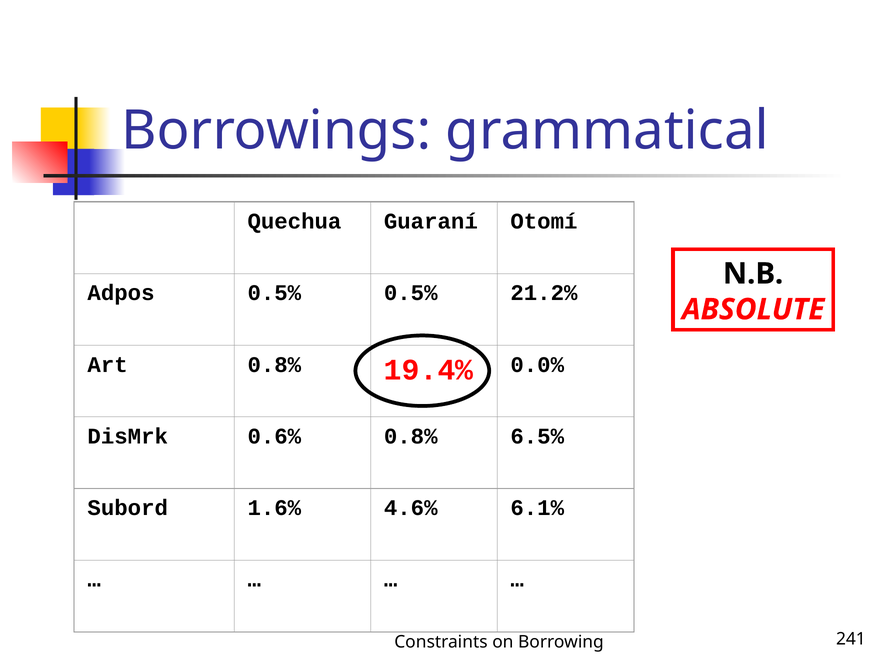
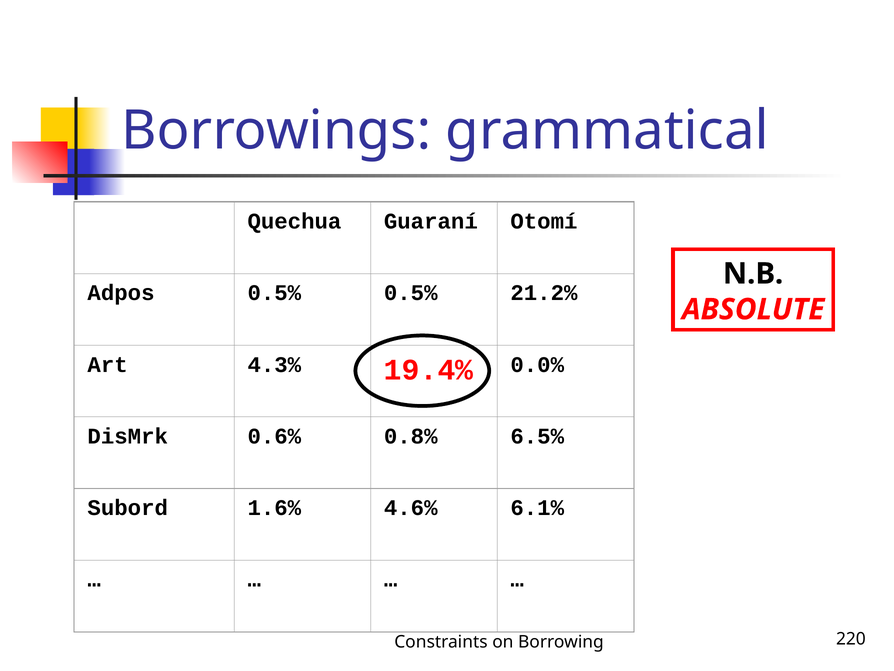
Art 0.8%: 0.8% -> 4.3%
241: 241 -> 220
